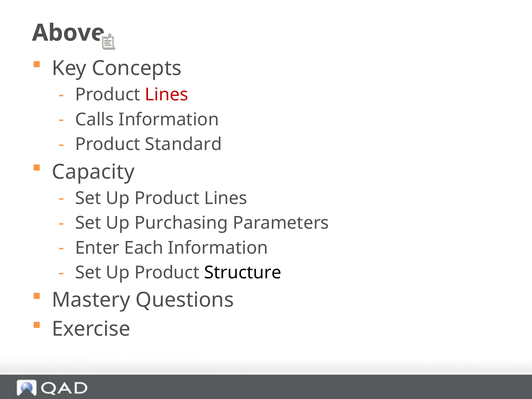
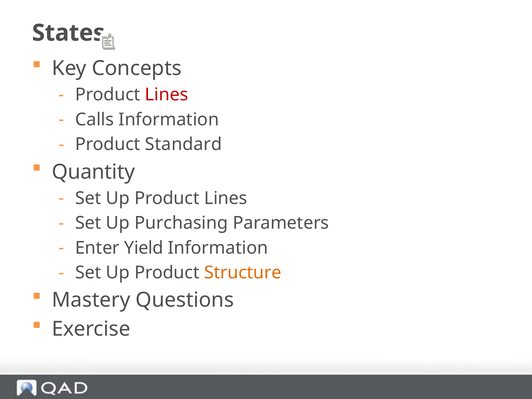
Above: Above -> States
Capacity: Capacity -> Quantity
Each: Each -> Yield
Structure colour: black -> orange
